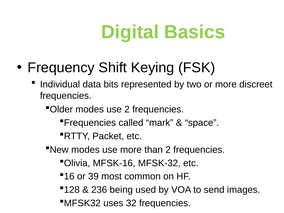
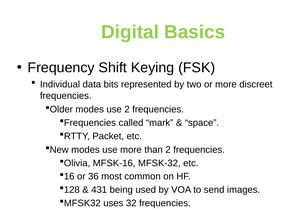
39: 39 -> 36
236: 236 -> 431
